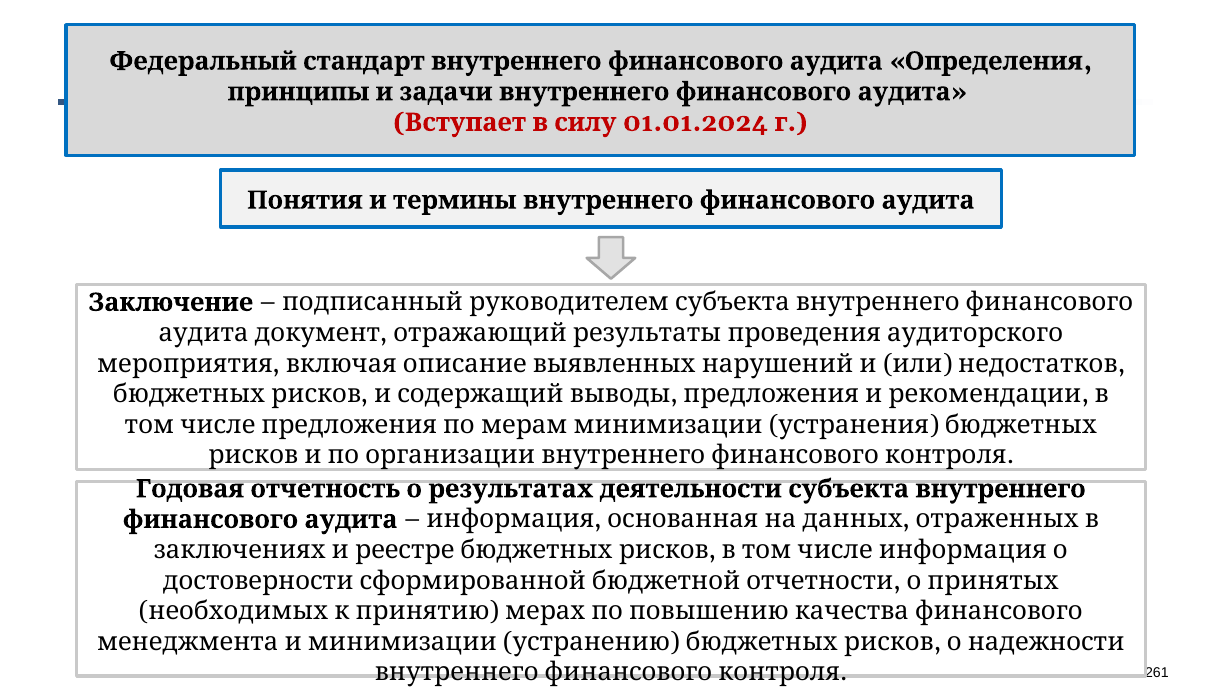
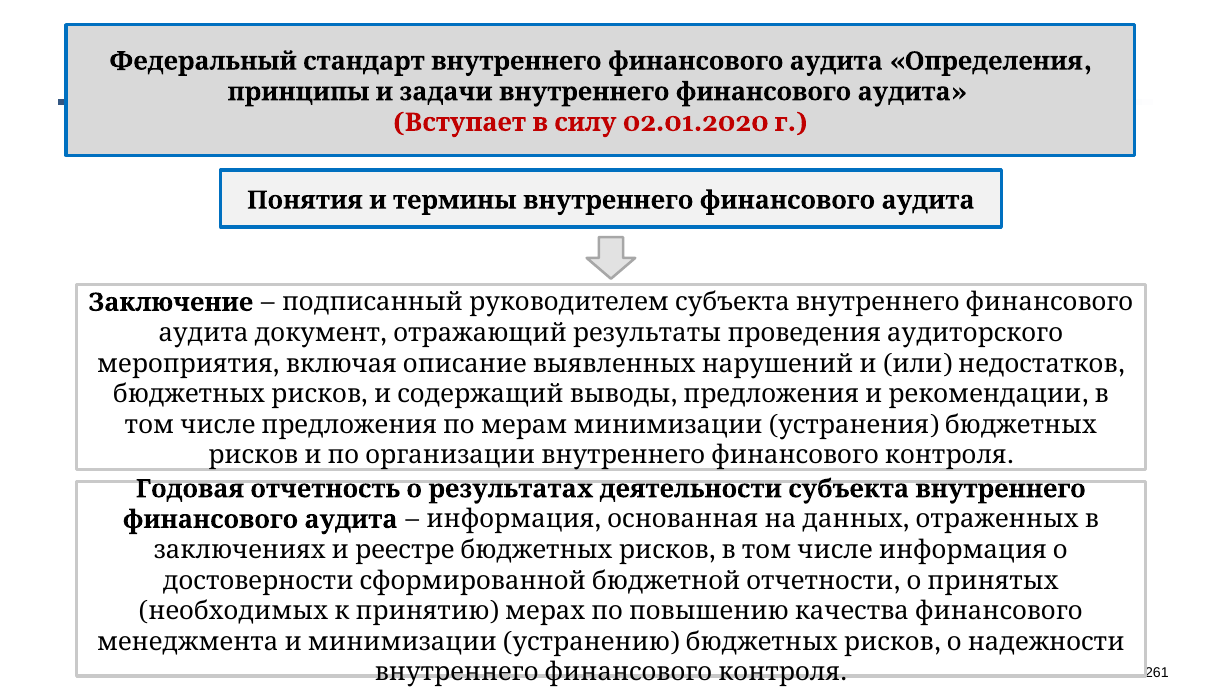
01.01.2024: 01.01.2024 -> 02.01.2020
